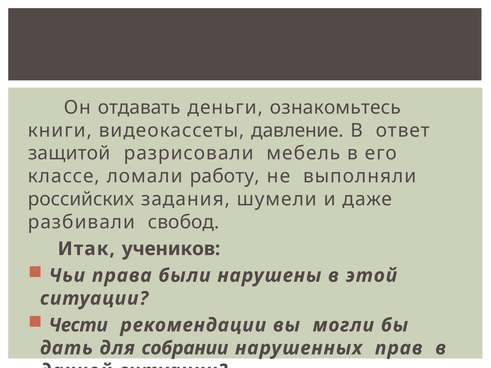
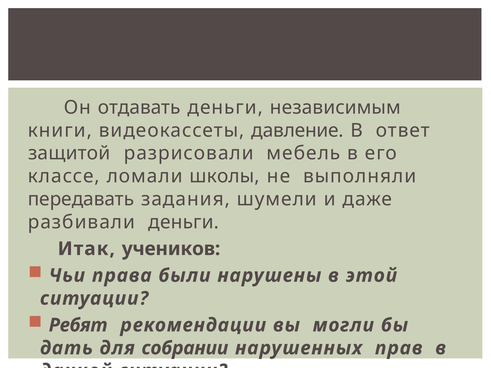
ознакомьтесь: ознакомьтесь -> независимым
работу: работу -> школы
российских: российских -> передавать
разбивали свобод: свобод -> деньги
Чести: Чести -> Ребят
